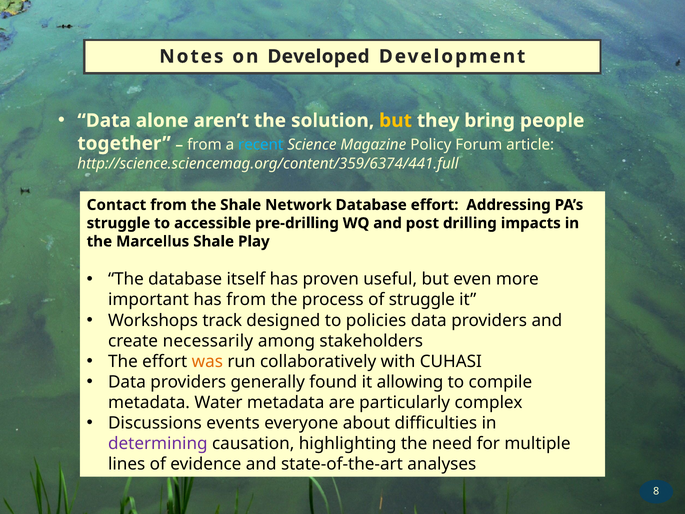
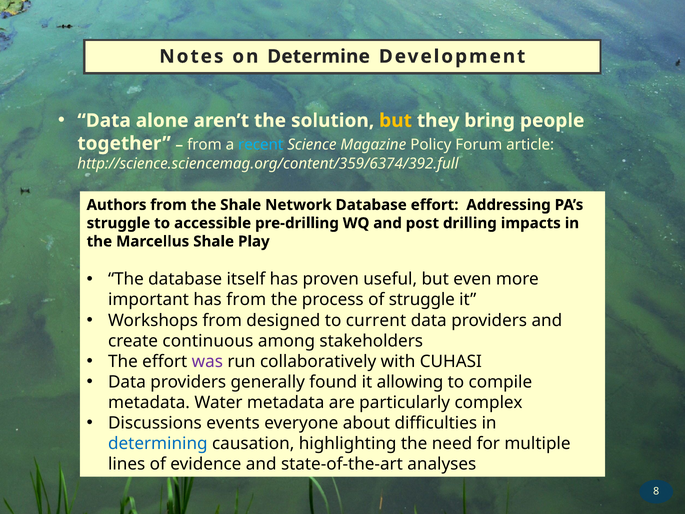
Developed: Developed -> Determine
http://science.sciencemag.org/content/359/6374/441.full: http://science.sciencemag.org/content/359/6374/441.full -> http://science.sciencemag.org/content/359/6374/392.full
Contact: Contact -> Authors
Workshops track: track -> from
policies: policies -> current
necessarily: necessarily -> continuous
was colour: orange -> purple
determining colour: purple -> blue
